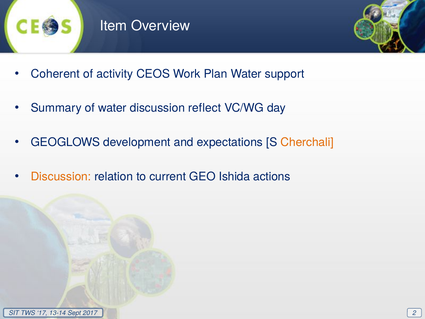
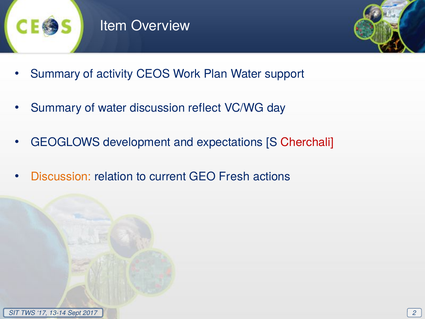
Coherent at (55, 74): Coherent -> Summary
Cherchali colour: orange -> red
Ishida: Ishida -> Fresh
